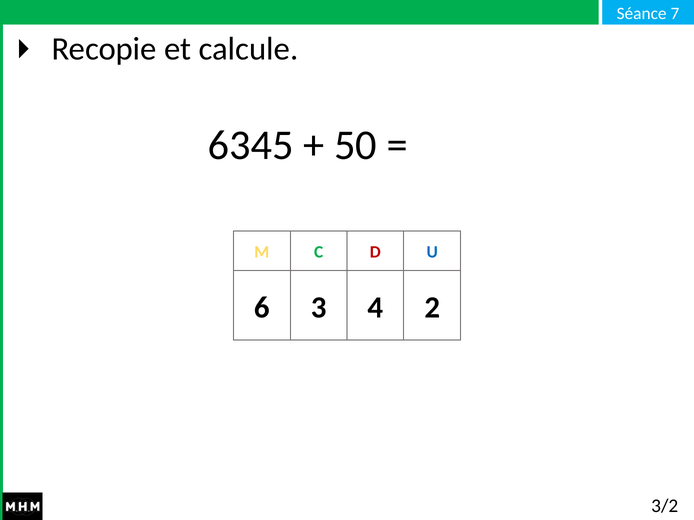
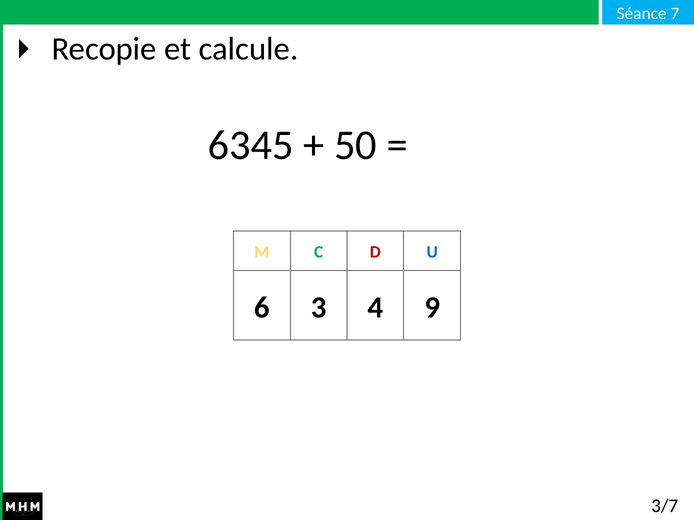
2: 2 -> 9
3/2: 3/2 -> 3/7
